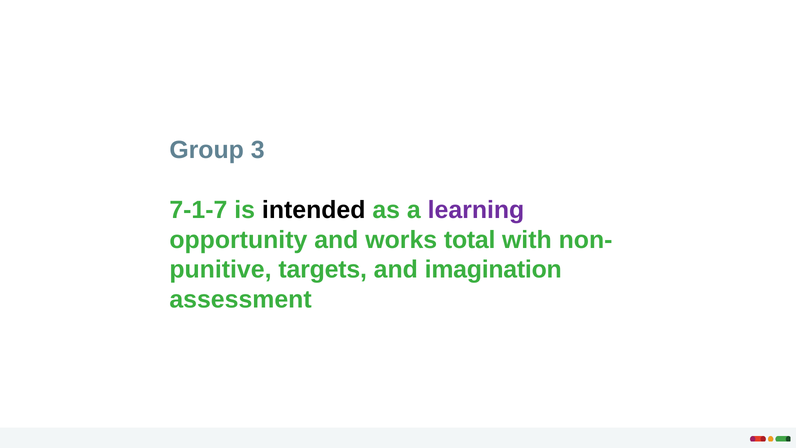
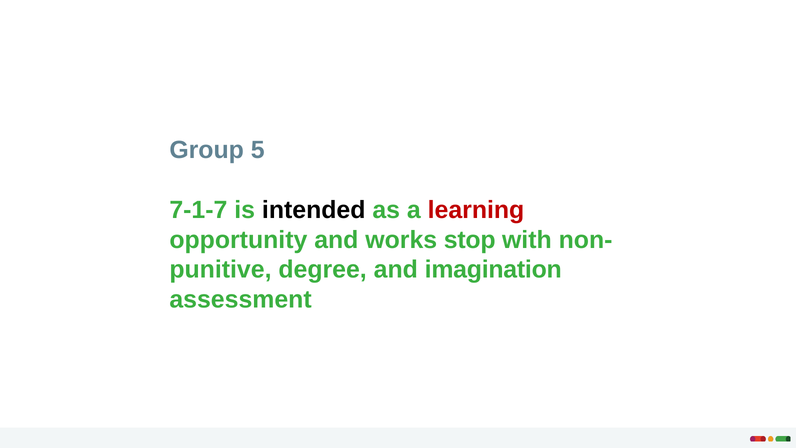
3: 3 -> 5
learning colour: purple -> red
total: total -> stop
targets: targets -> degree
